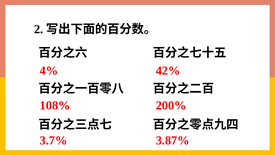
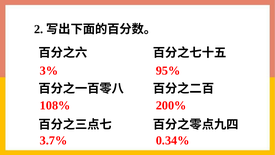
4%: 4% -> 3%
42%: 42% -> 95%
3.87%: 3.87% -> 0.34%
